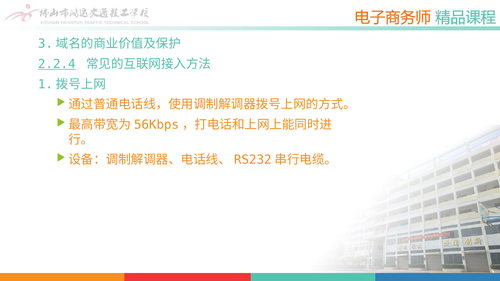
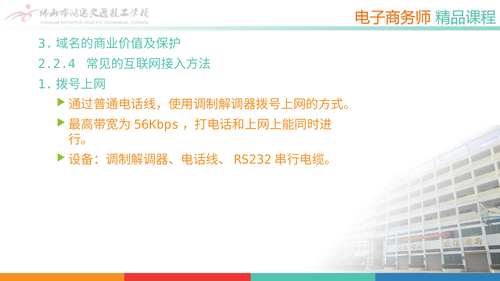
2.2.4 underline: present -> none
